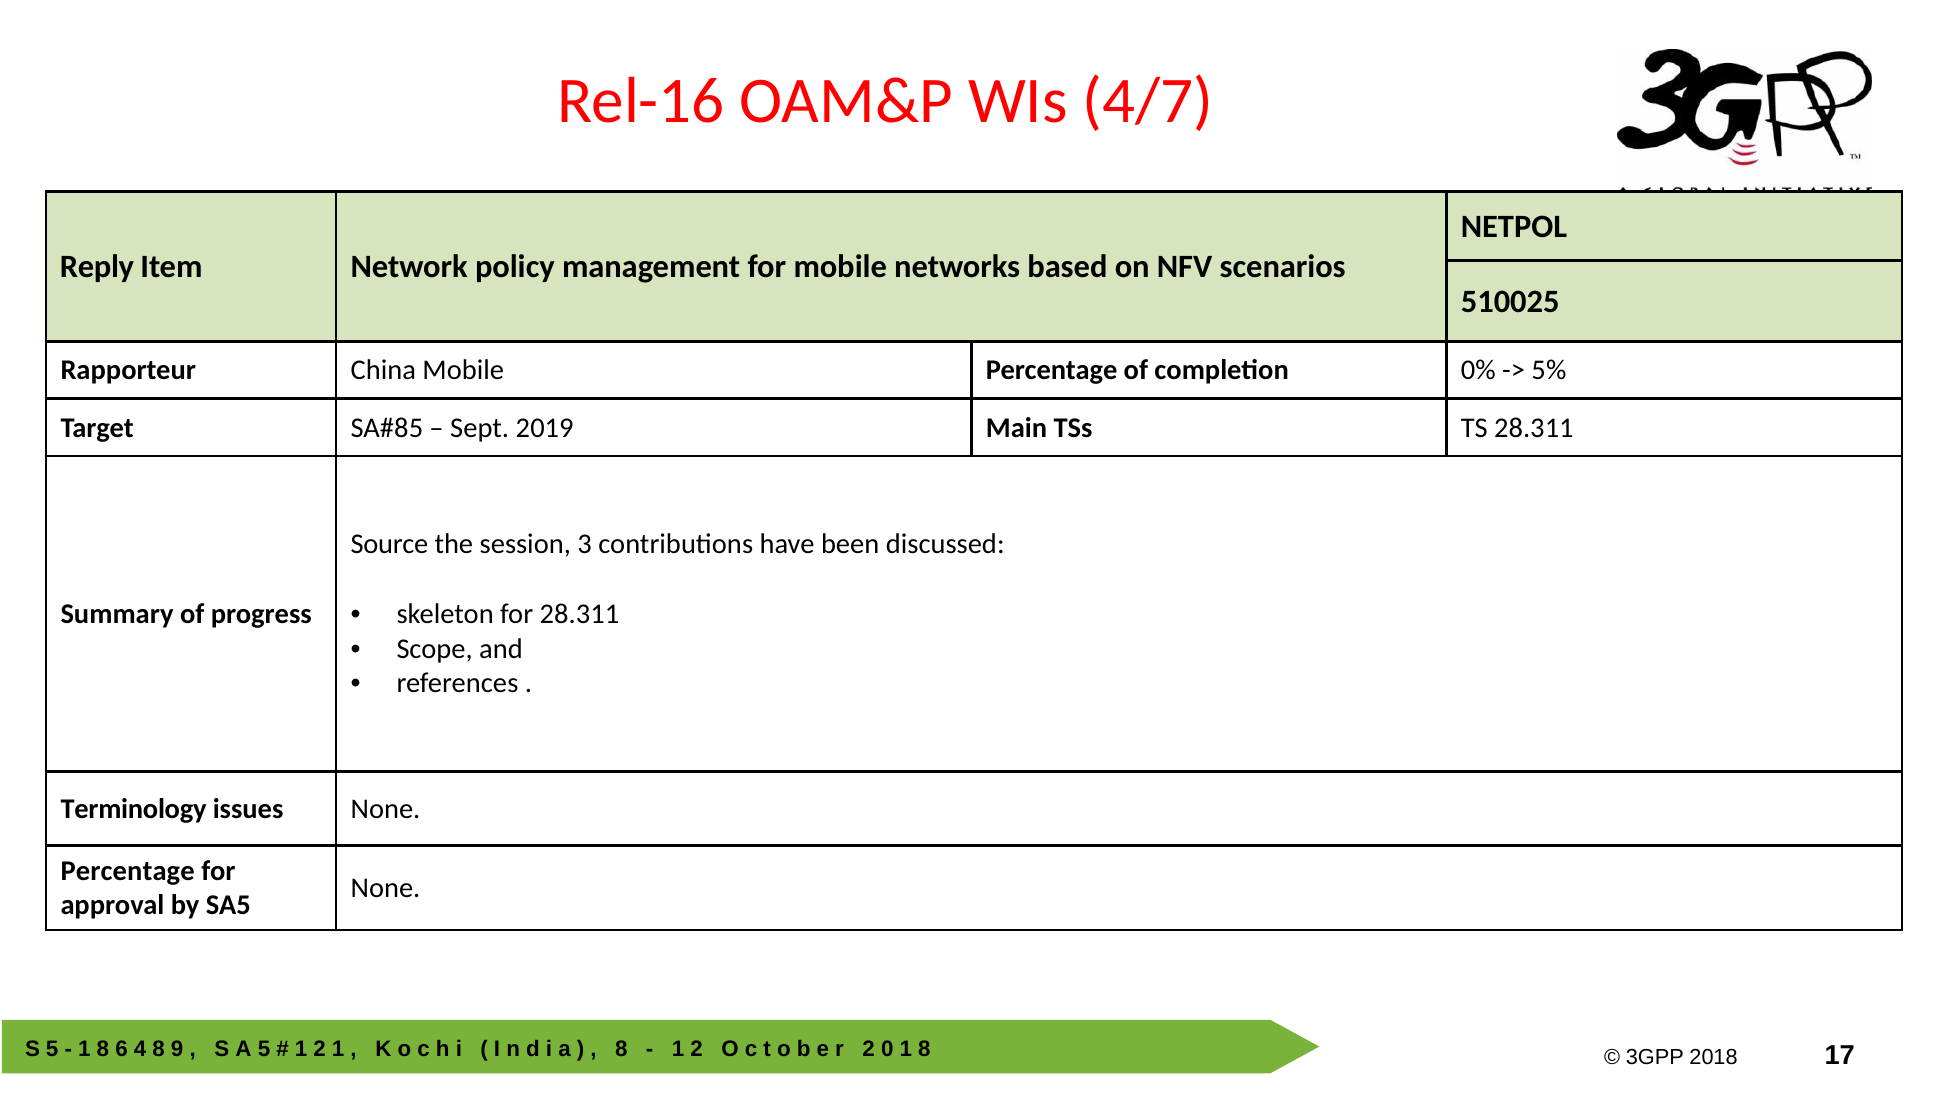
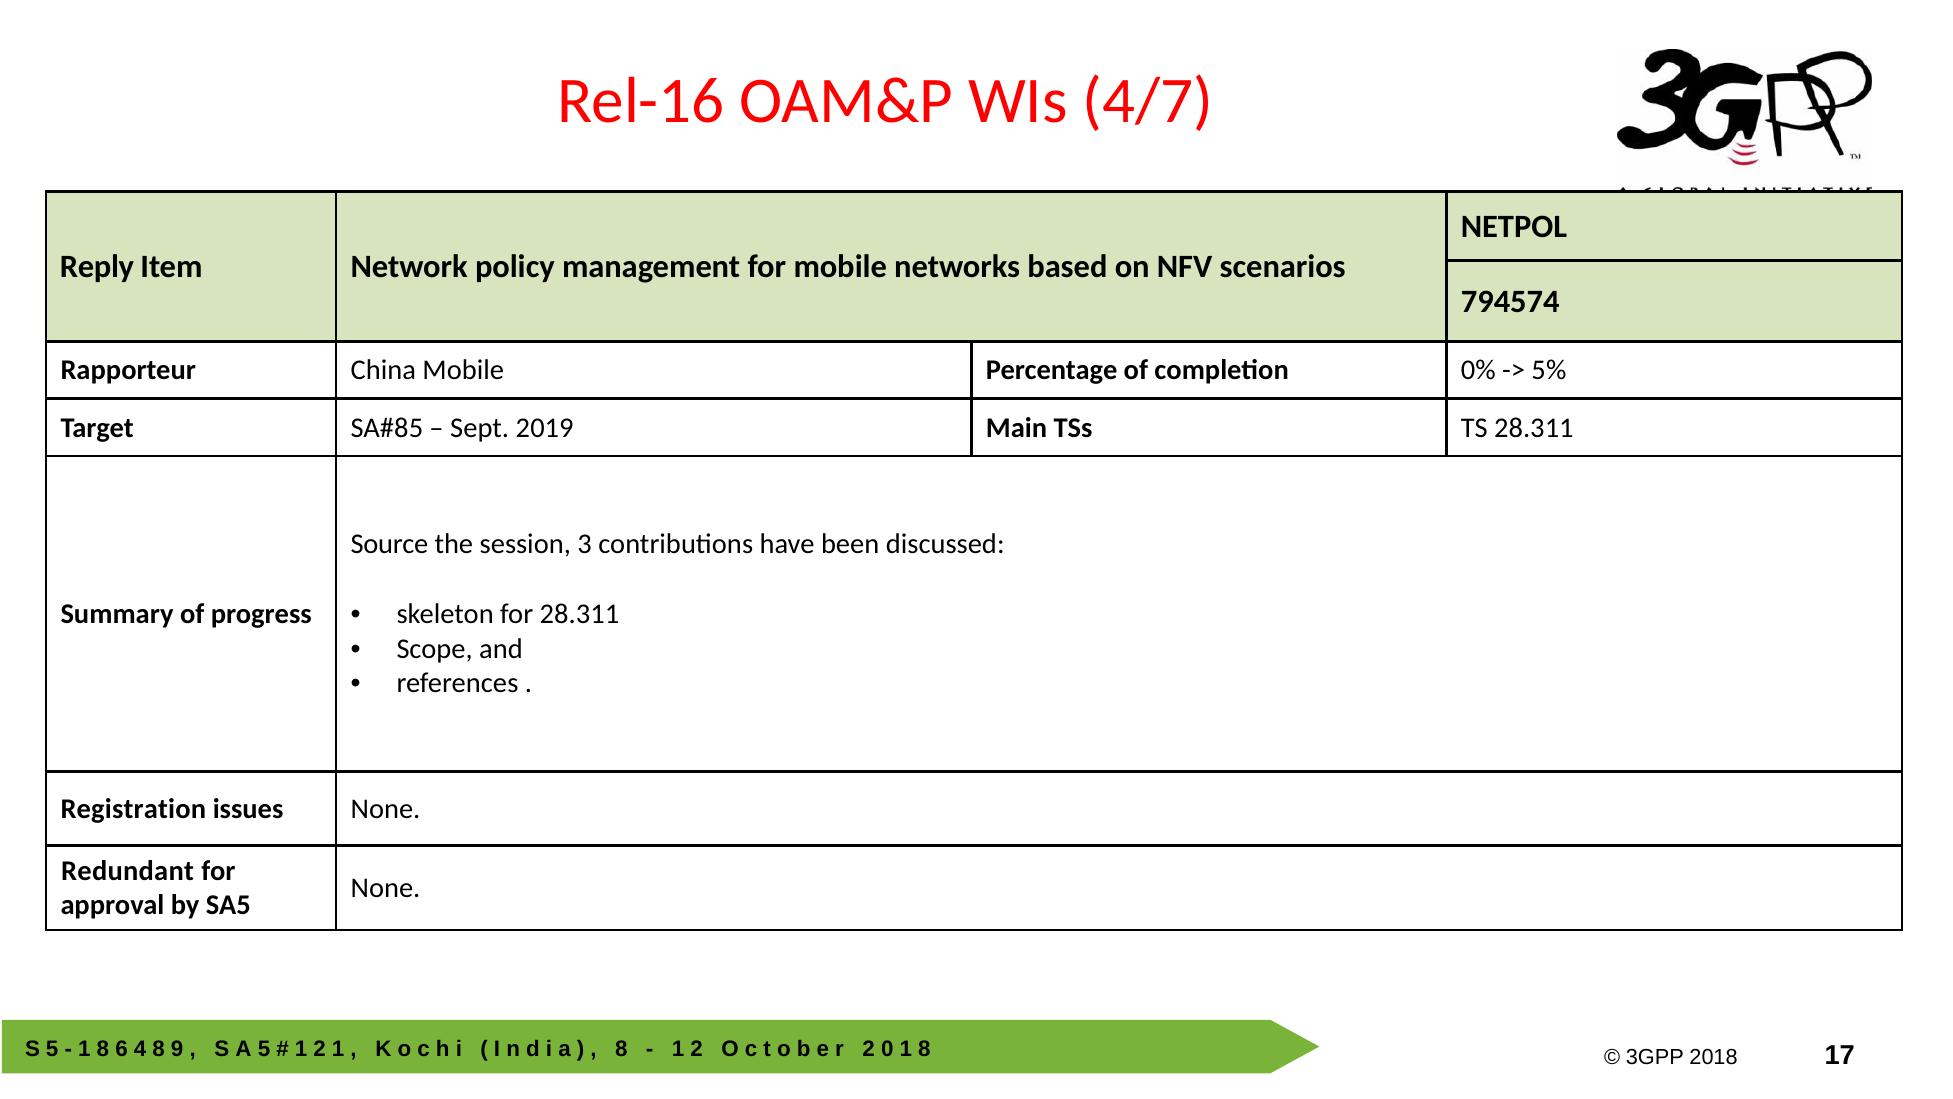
510025: 510025 -> 794574
Terminology: Terminology -> Registration
Percentage at (128, 870): Percentage -> Redundant
